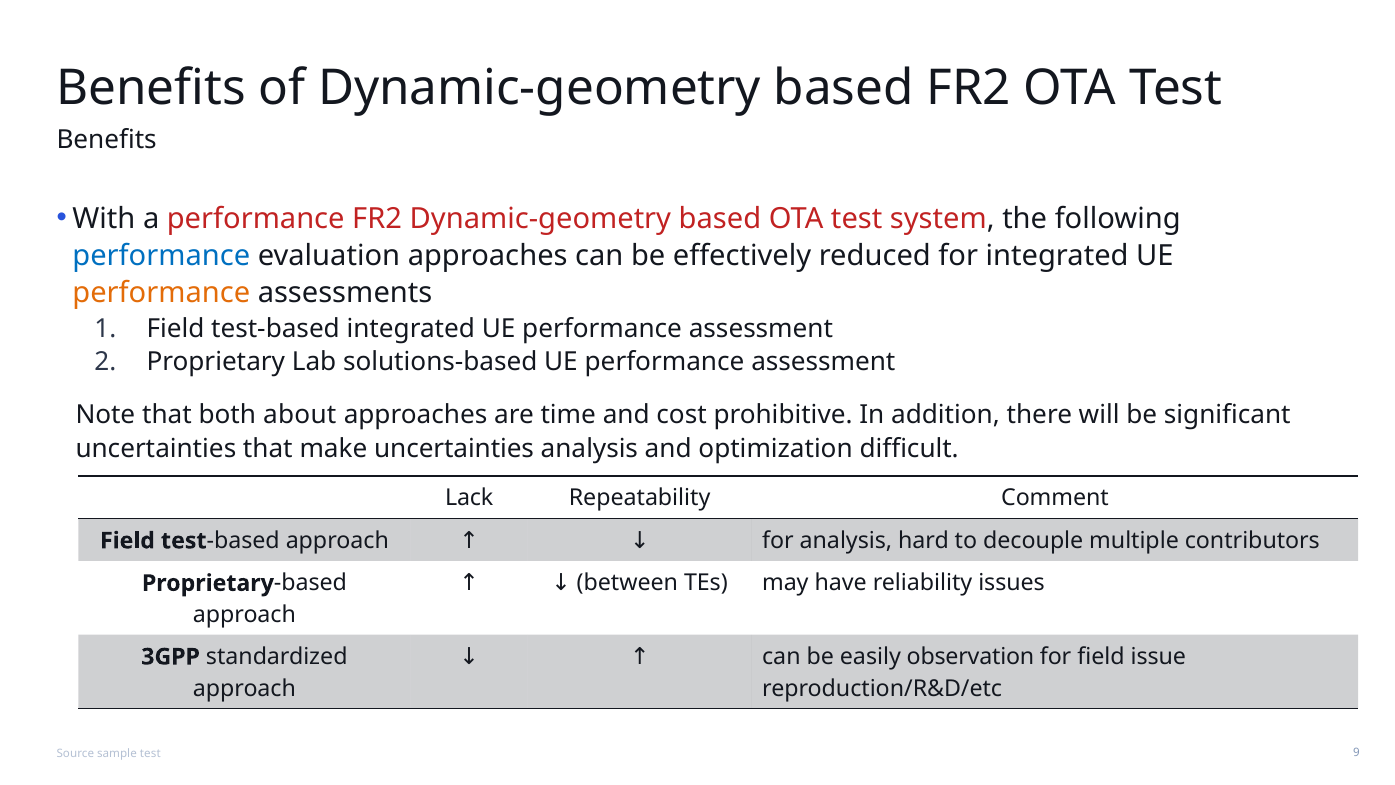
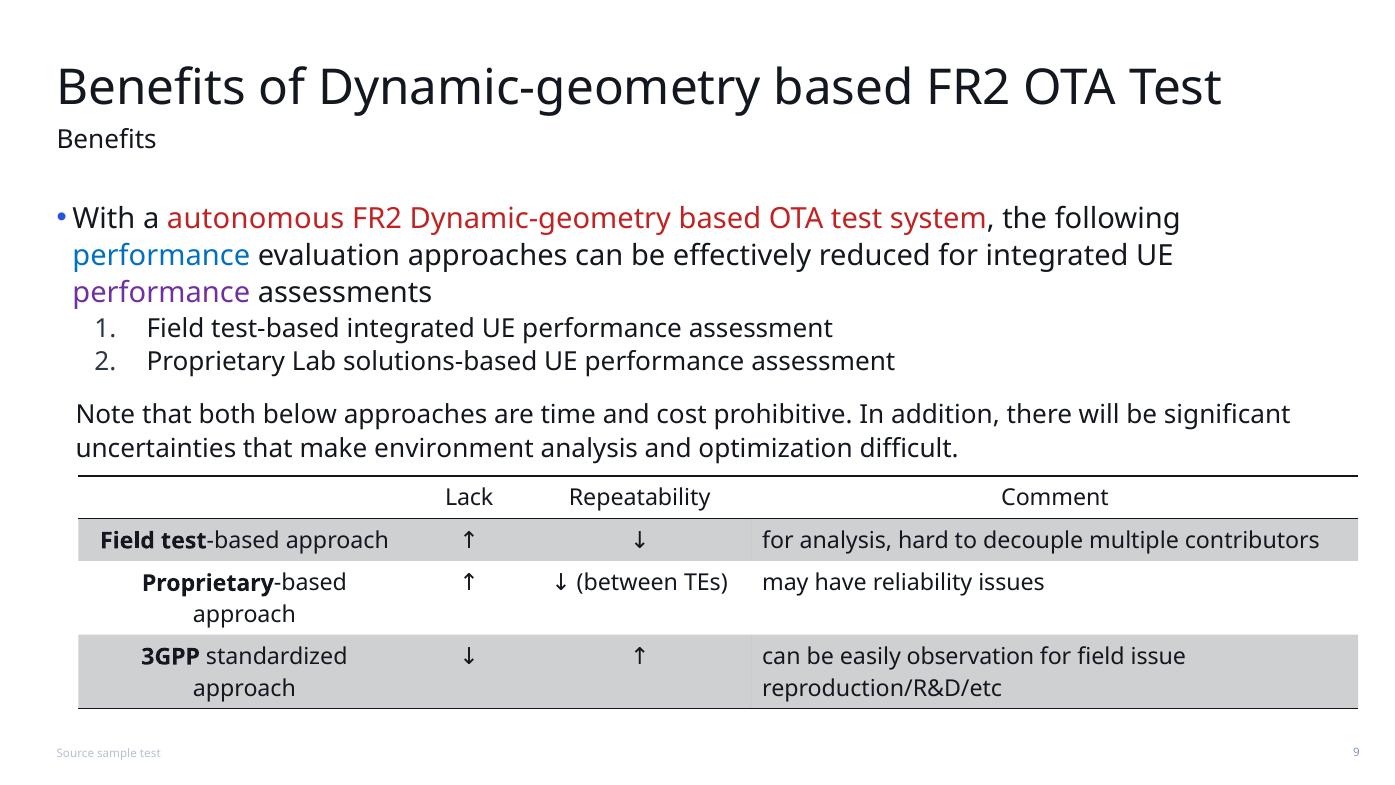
a performance: performance -> autonomous
performance at (161, 293) colour: orange -> purple
about: about -> below
make uncertainties: uncertainties -> environment
